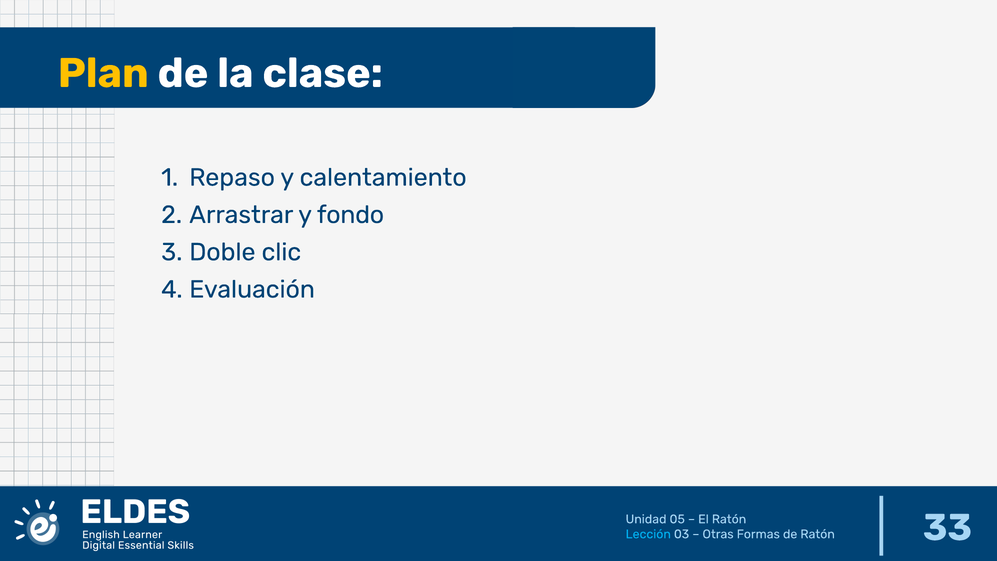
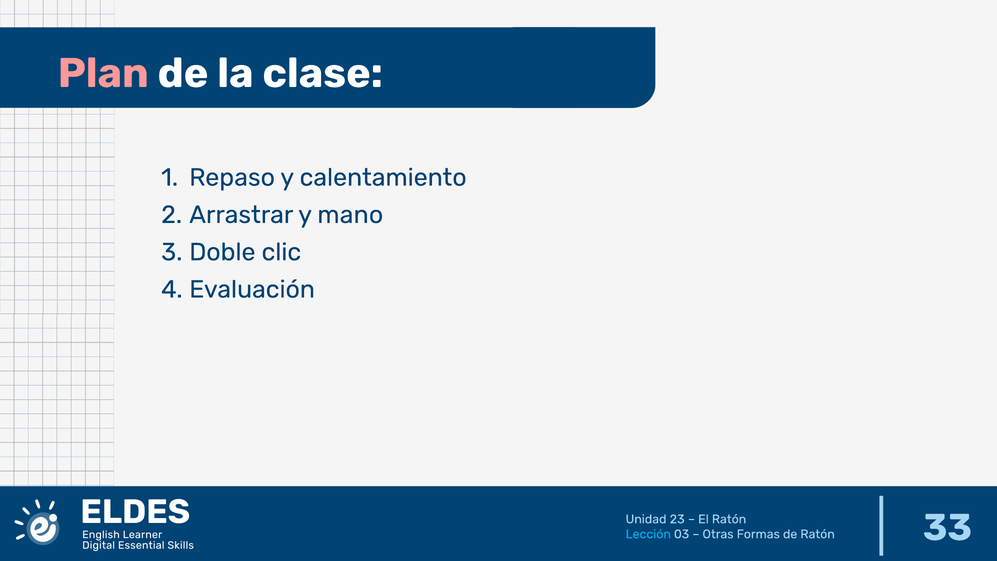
Plan colour: yellow -> pink
fondo: fondo -> mano
05: 05 -> 23
